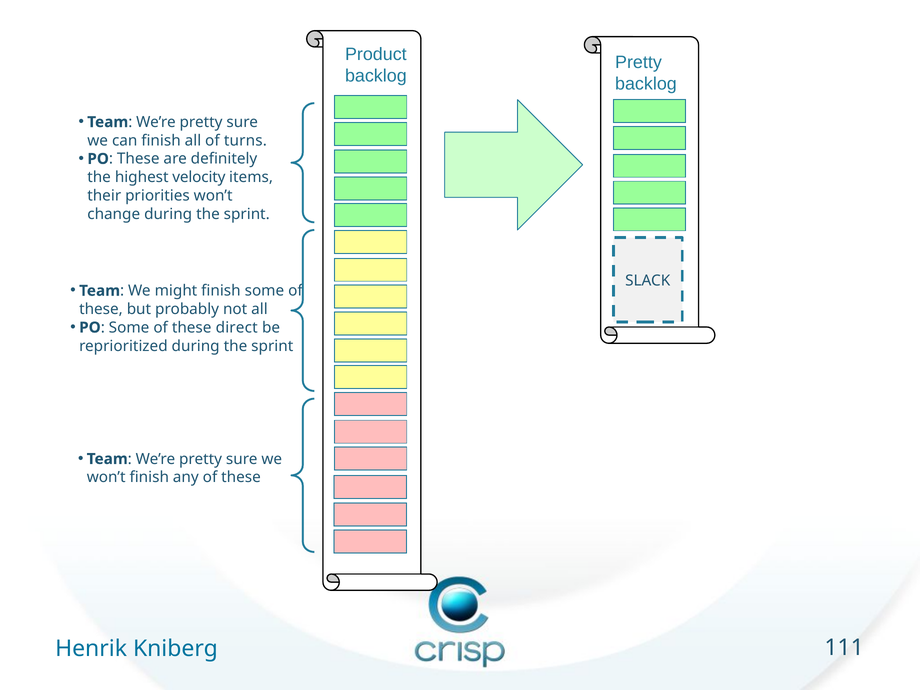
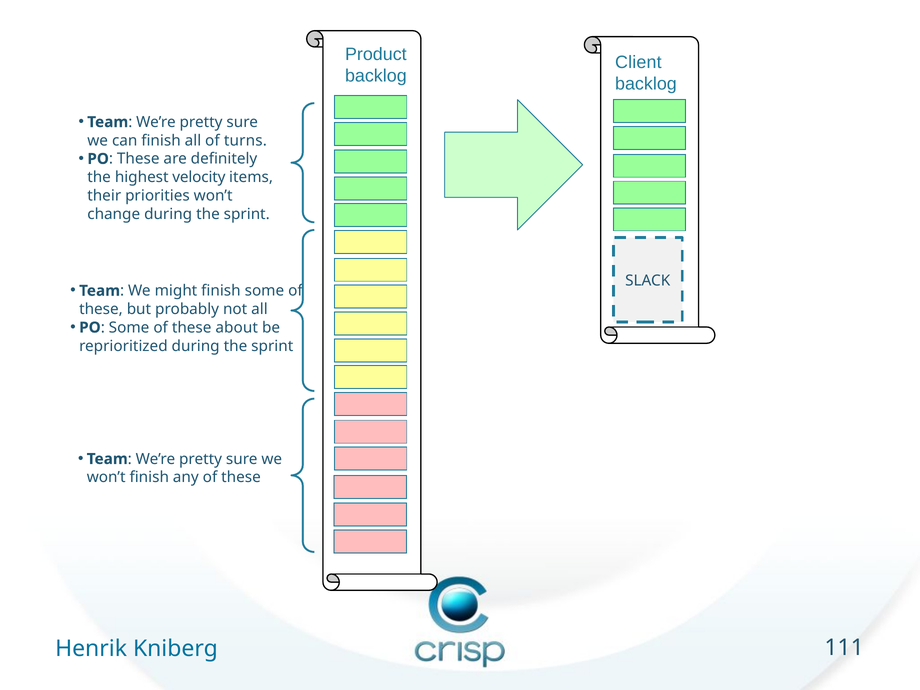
Pretty at (638, 62): Pretty -> Client
direct: direct -> about
